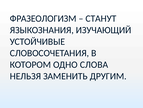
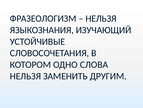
СТАНУТ at (101, 18): СТАНУТ -> НЕЛЬЗЯ
